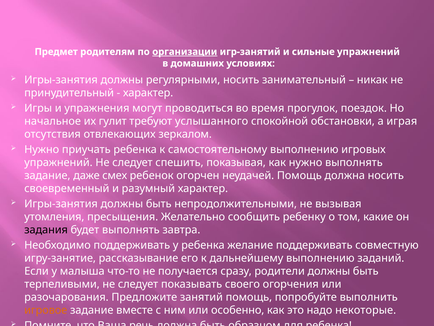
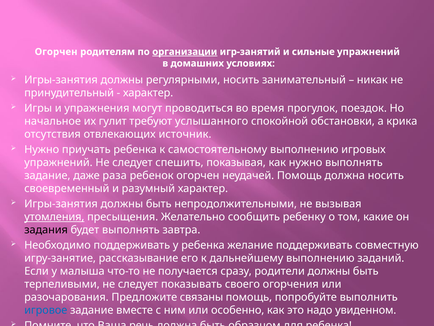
Предмет at (56, 52): Предмет -> Огорчен
играя: играя -> крика
зеркалом: зеркалом -> источник
смех: смех -> раза
утомления underline: none -> present
занятий: занятий -> связаны
игровое colour: orange -> blue
некоторые: некоторые -> увиденном
